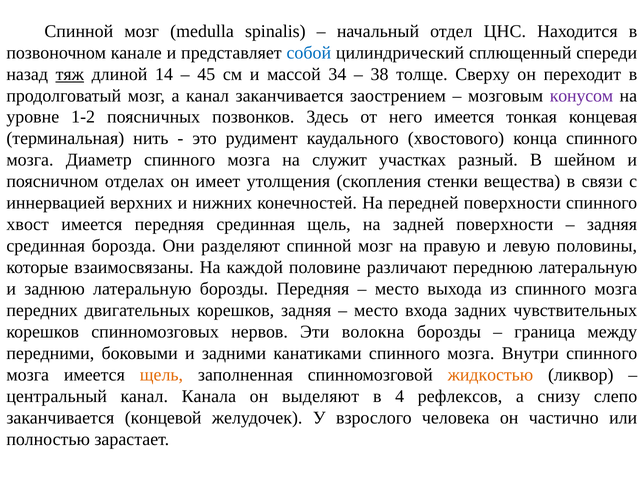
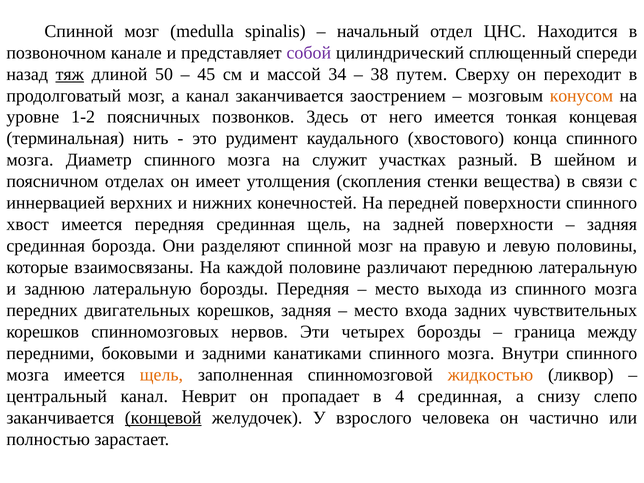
собой colour: blue -> purple
14: 14 -> 50
толще: толще -> путем
конусом colour: purple -> orange
волокна: волокна -> четырех
Канала: Канала -> Неврит
выделяют: выделяют -> пропадает
4 рефлексов: рефлексов -> срединная
концевой underline: none -> present
